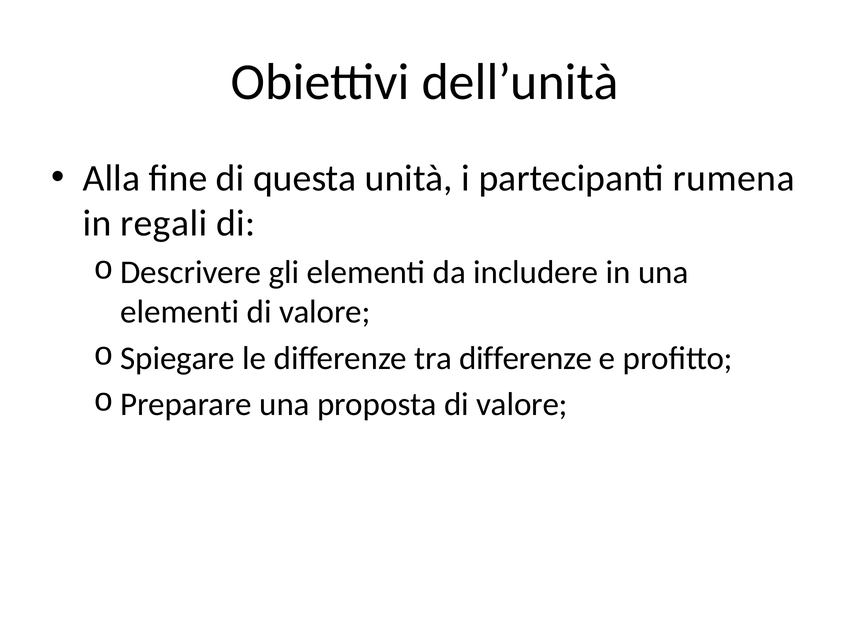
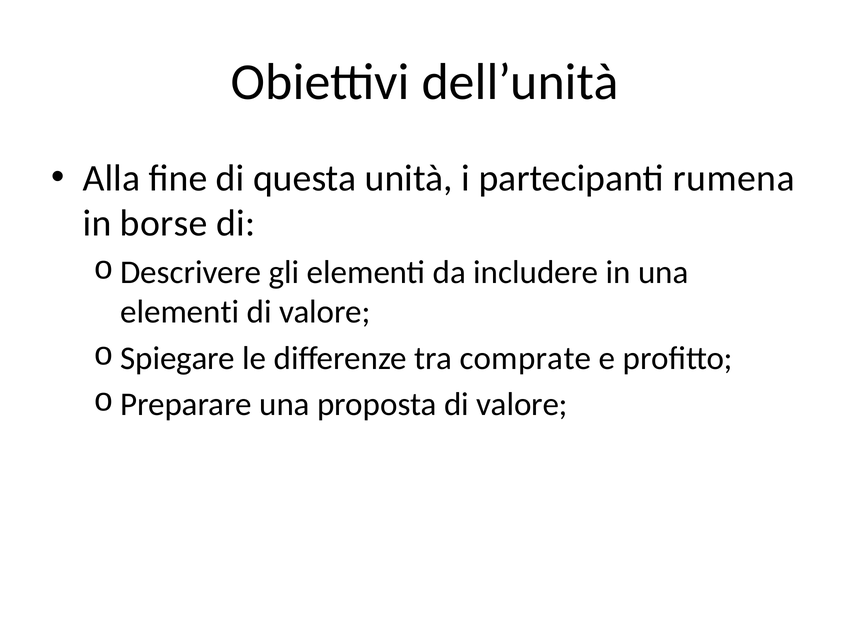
regali: regali -> borse
tra differenze: differenze -> comprate
